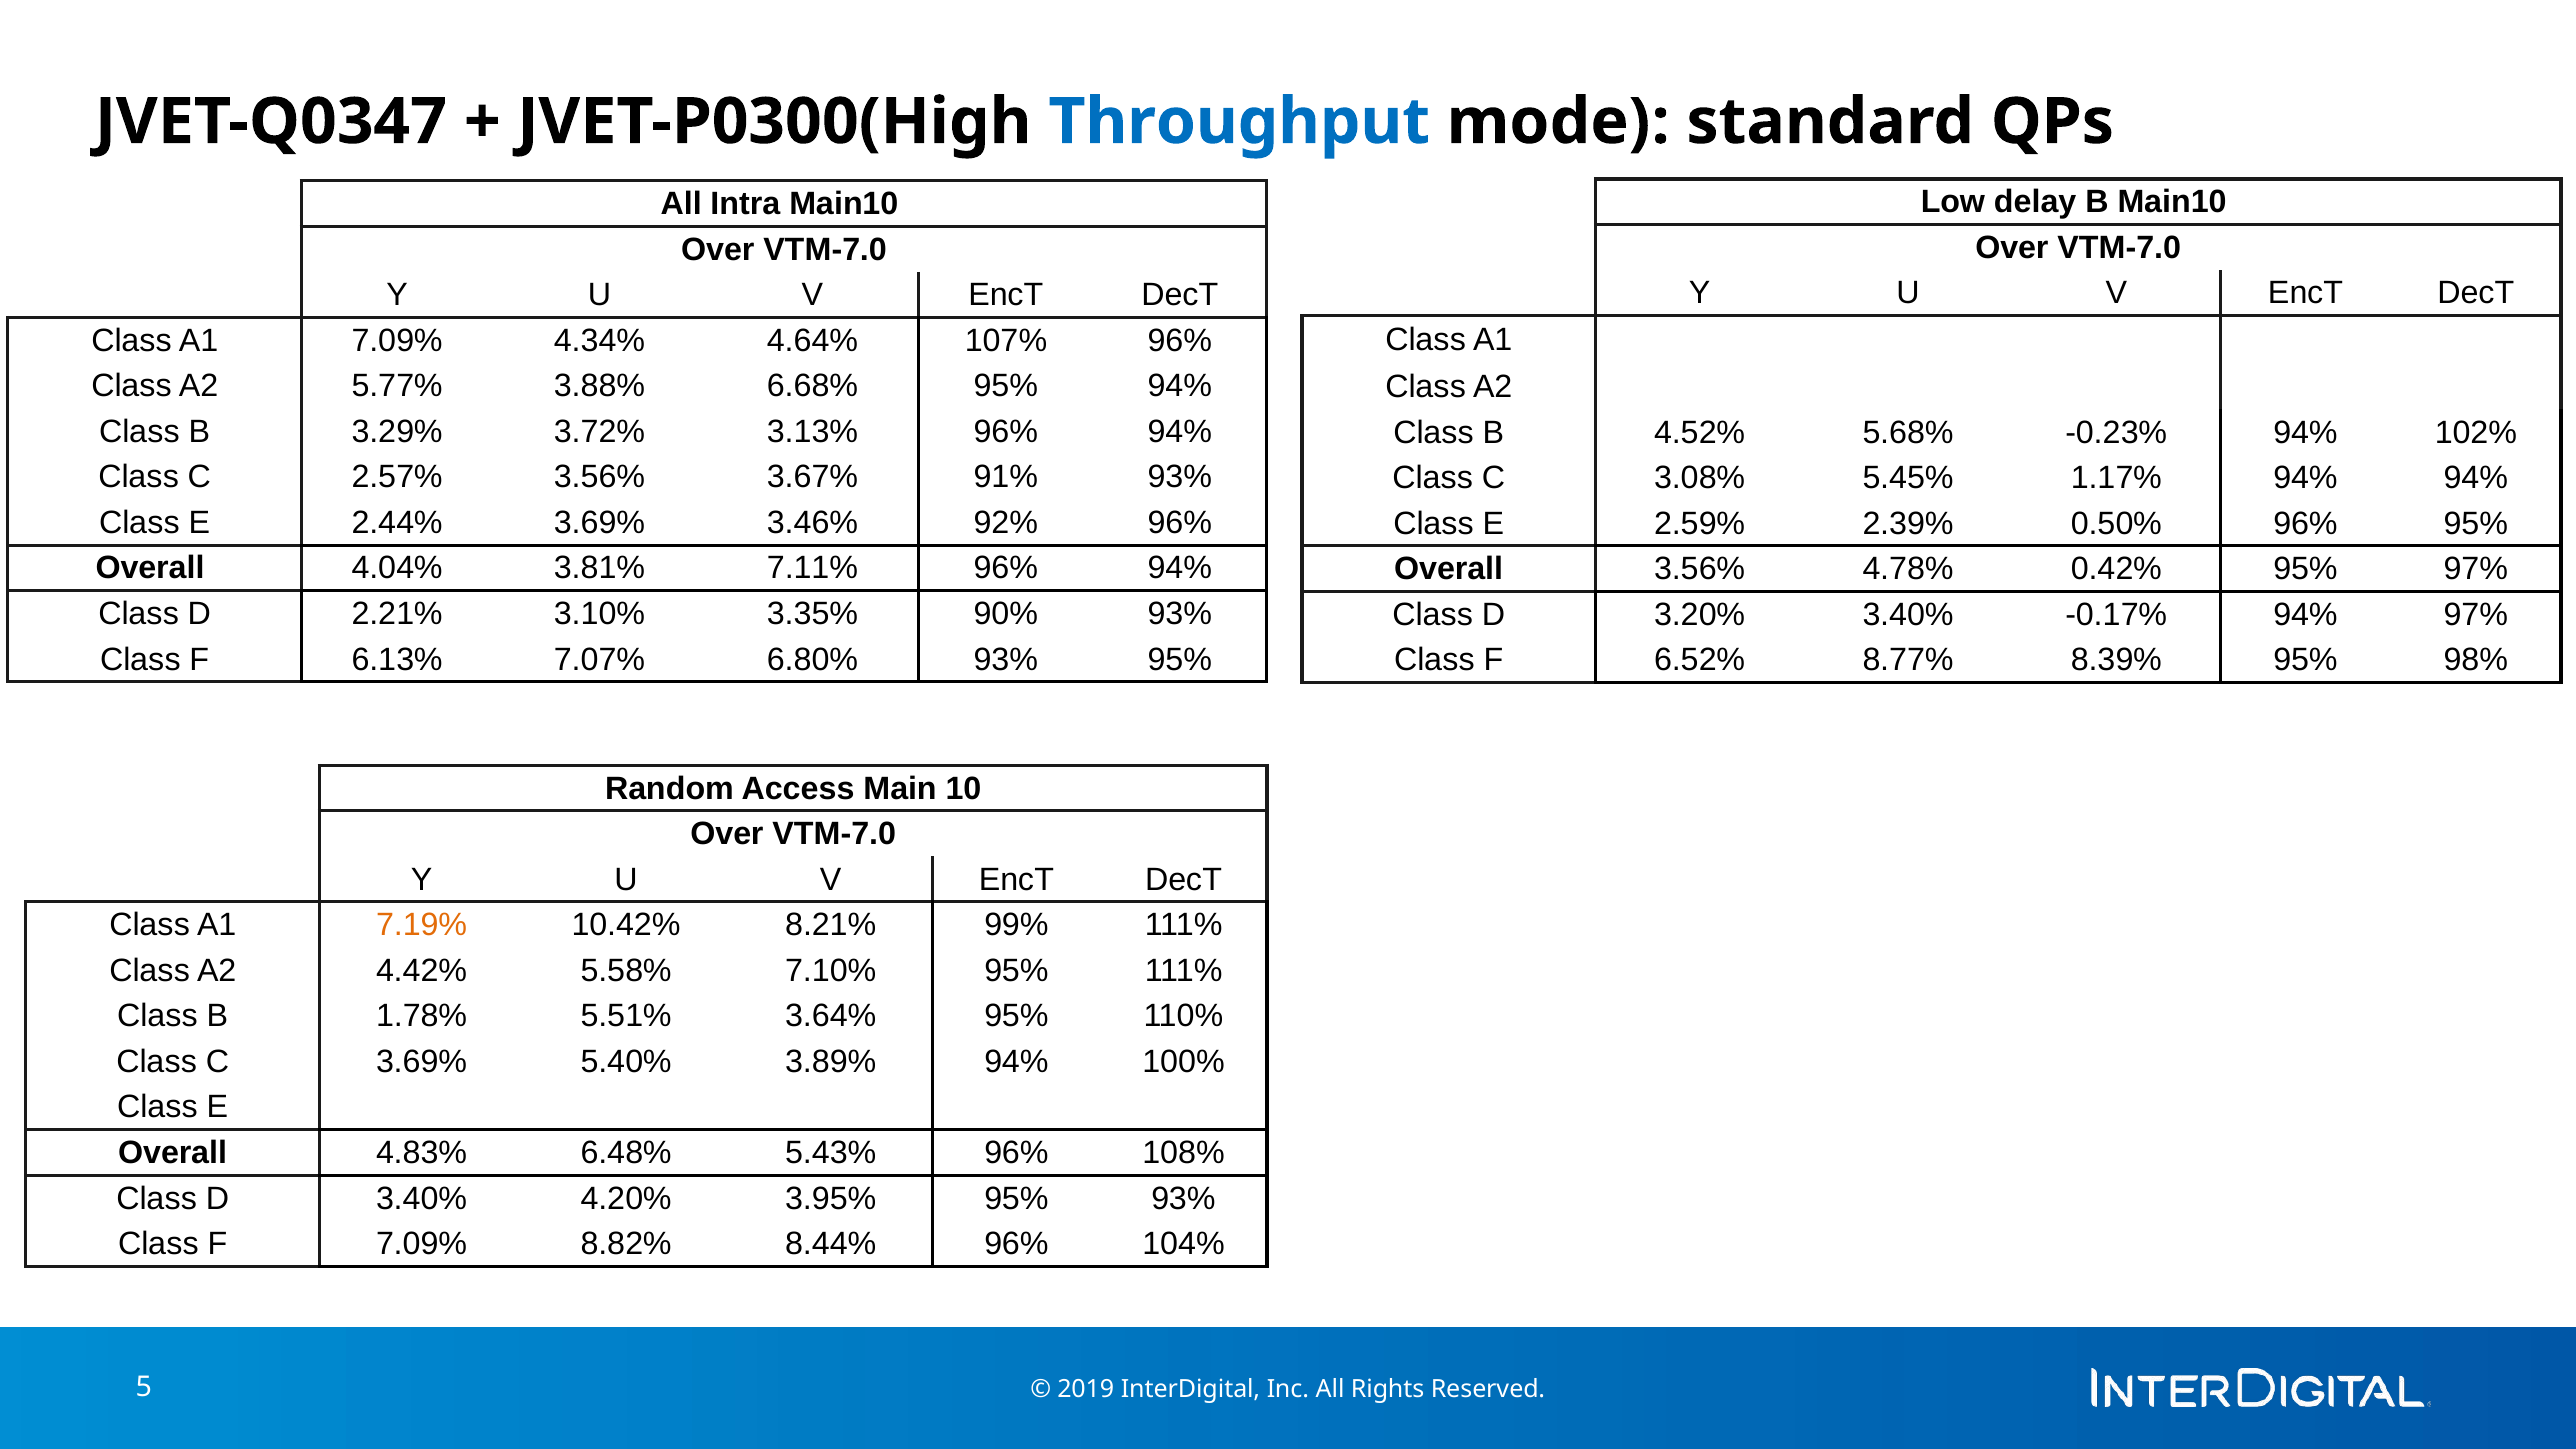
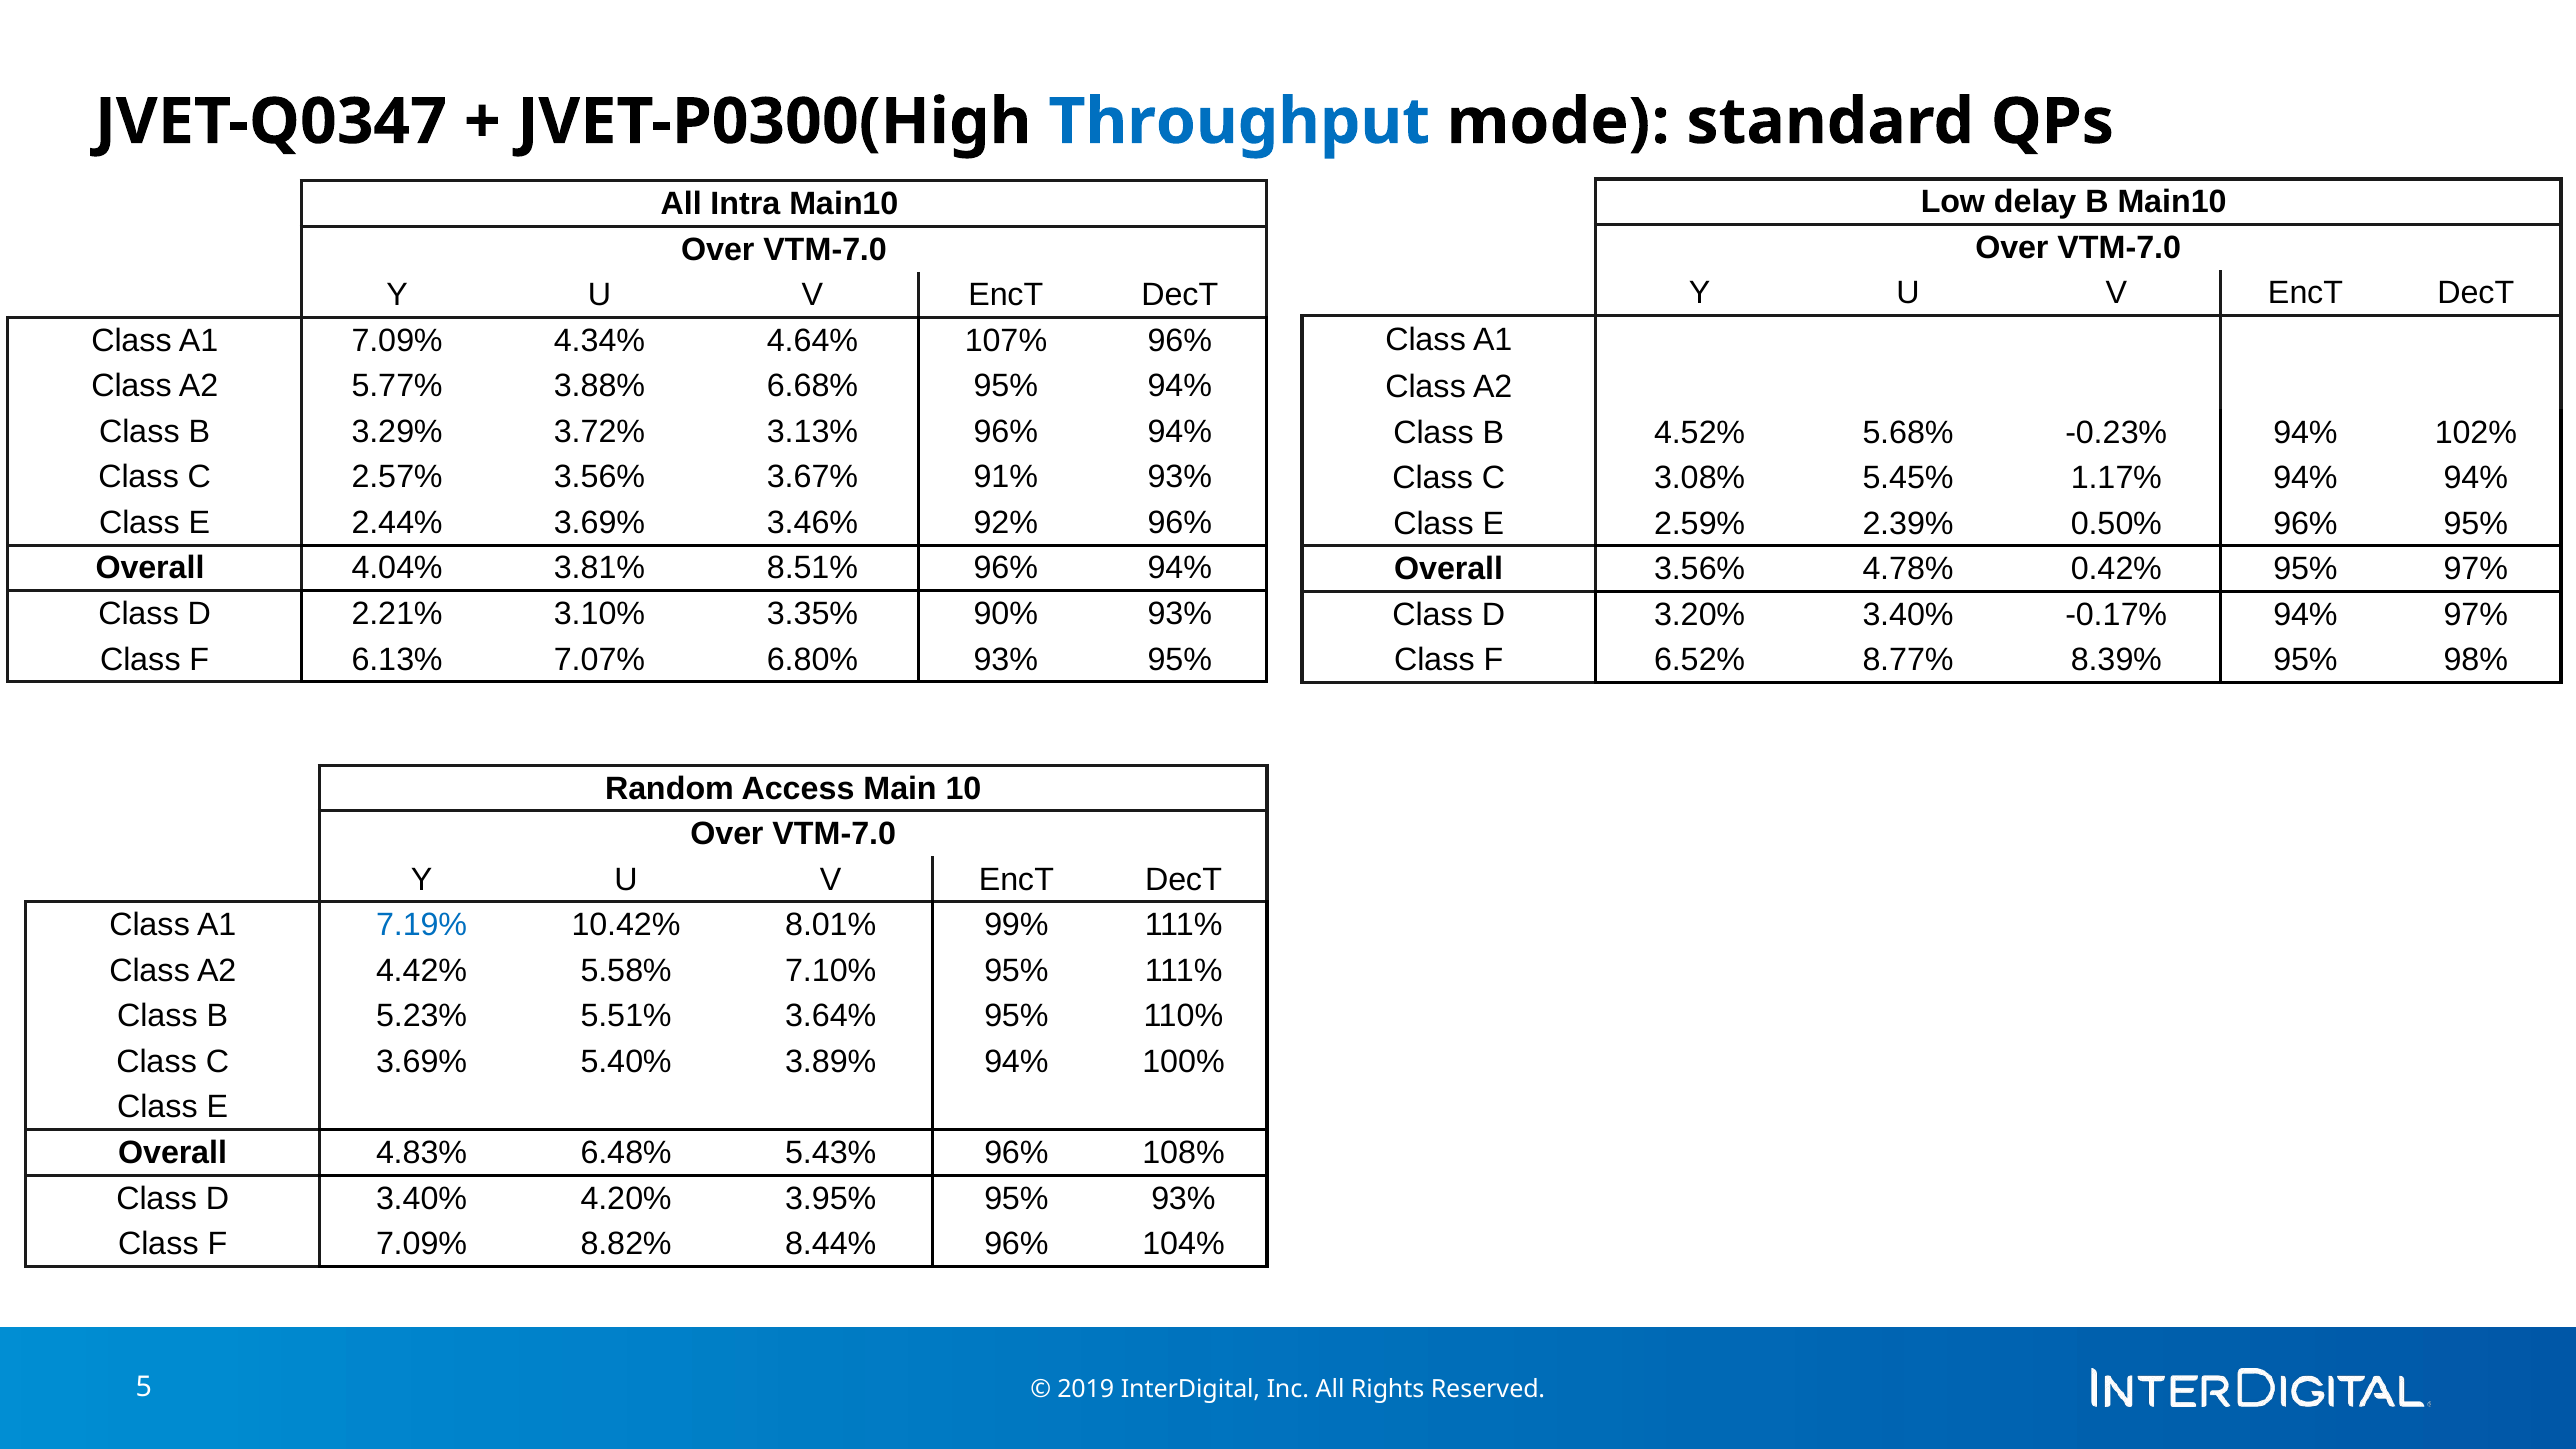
7.11%: 7.11% -> 8.51%
7.19% colour: orange -> blue
8.21%: 8.21% -> 8.01%
1.78%: 1.78% -> 5.23%
